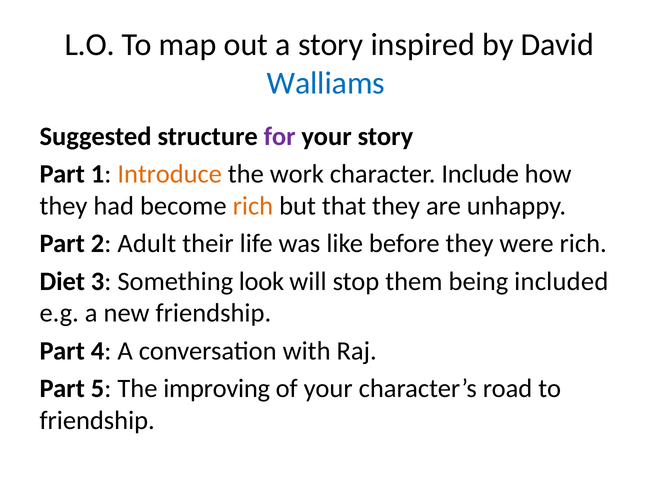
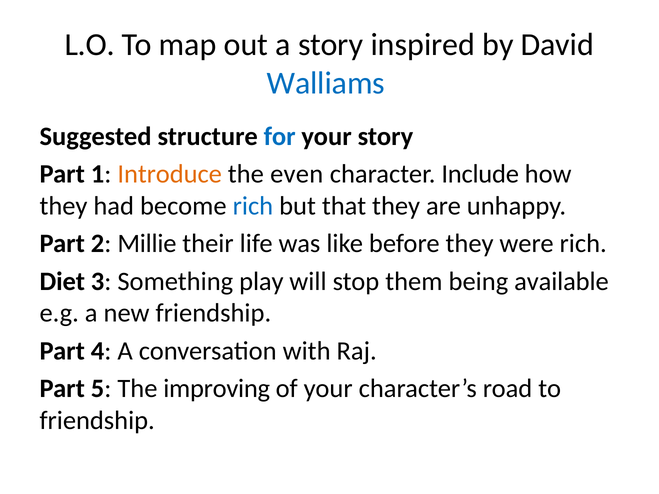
for colour: purple -> blue
work: work -> even
rich at (253, 206) colour: orange -> blue
Adult: Adult -> Millie
look: look -> play
included: included -> available
